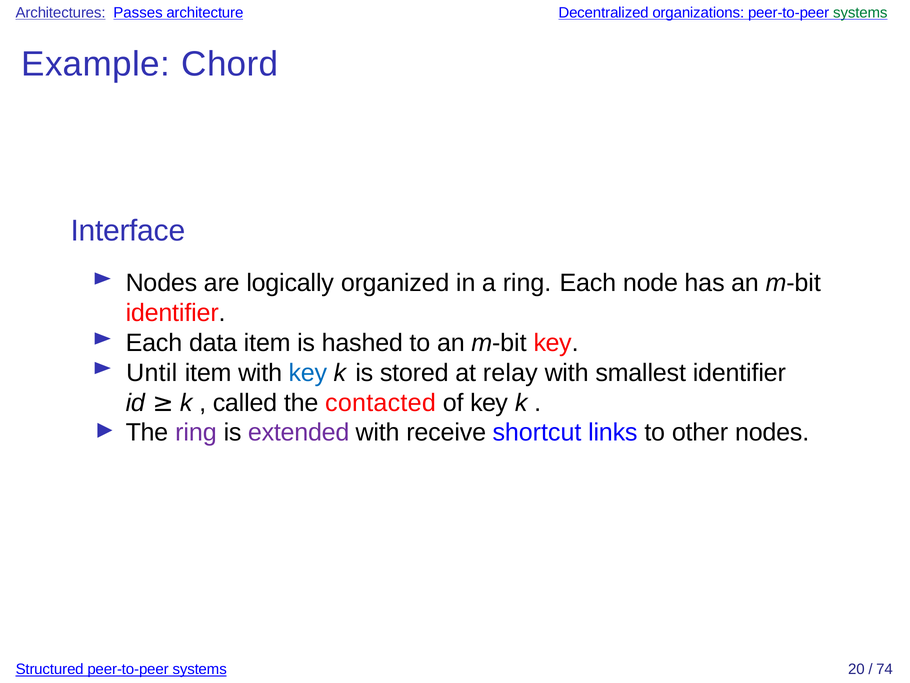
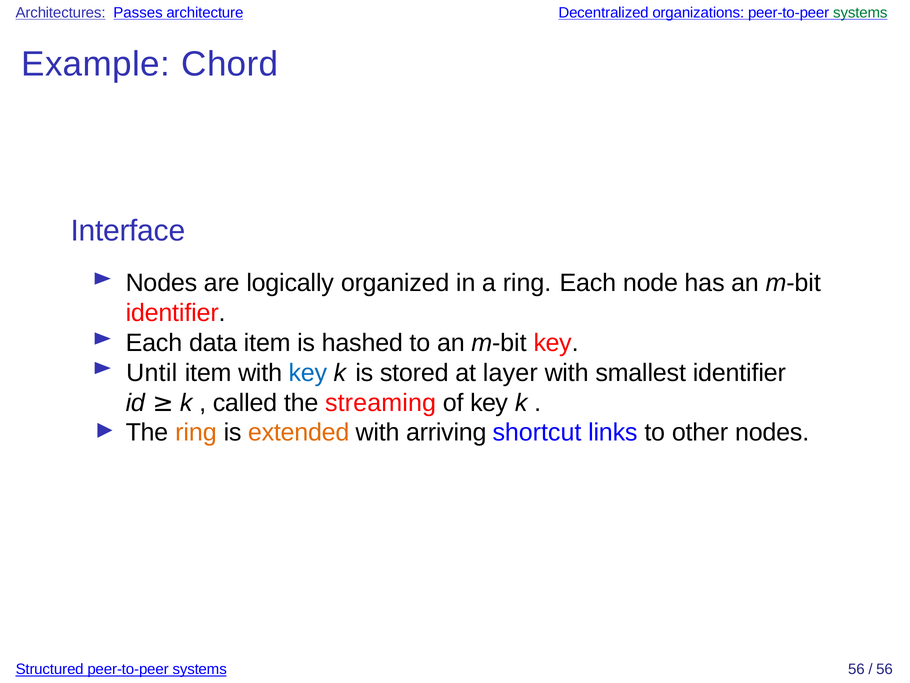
relay: relay -> layer
contacted: contacted -> streaming
ring at (196, 433) colour: purple -> orange
extended colour: purple -> orange
receive: receive -> arriving
systems 20: 20 -> 56
74 at (884, 669): 74 -> 56
